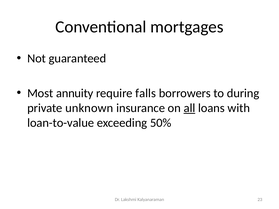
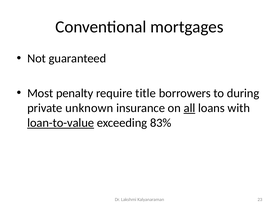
annuity: annuity -> penalty
falls: falls -> title
loan-to-value underline: none -> present
50%: 50% -> 83%
